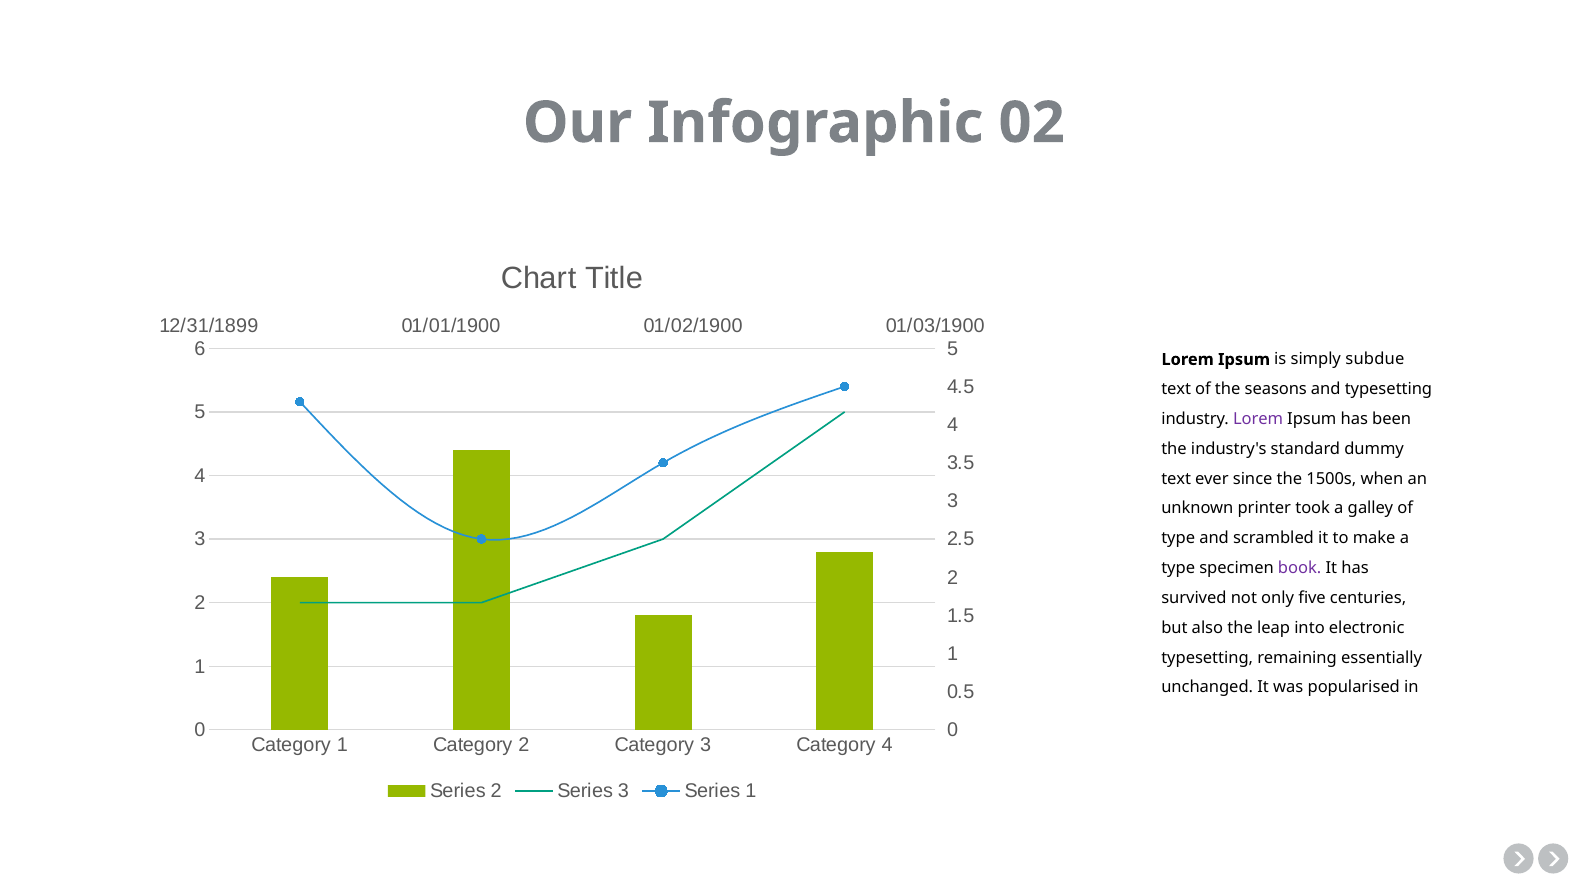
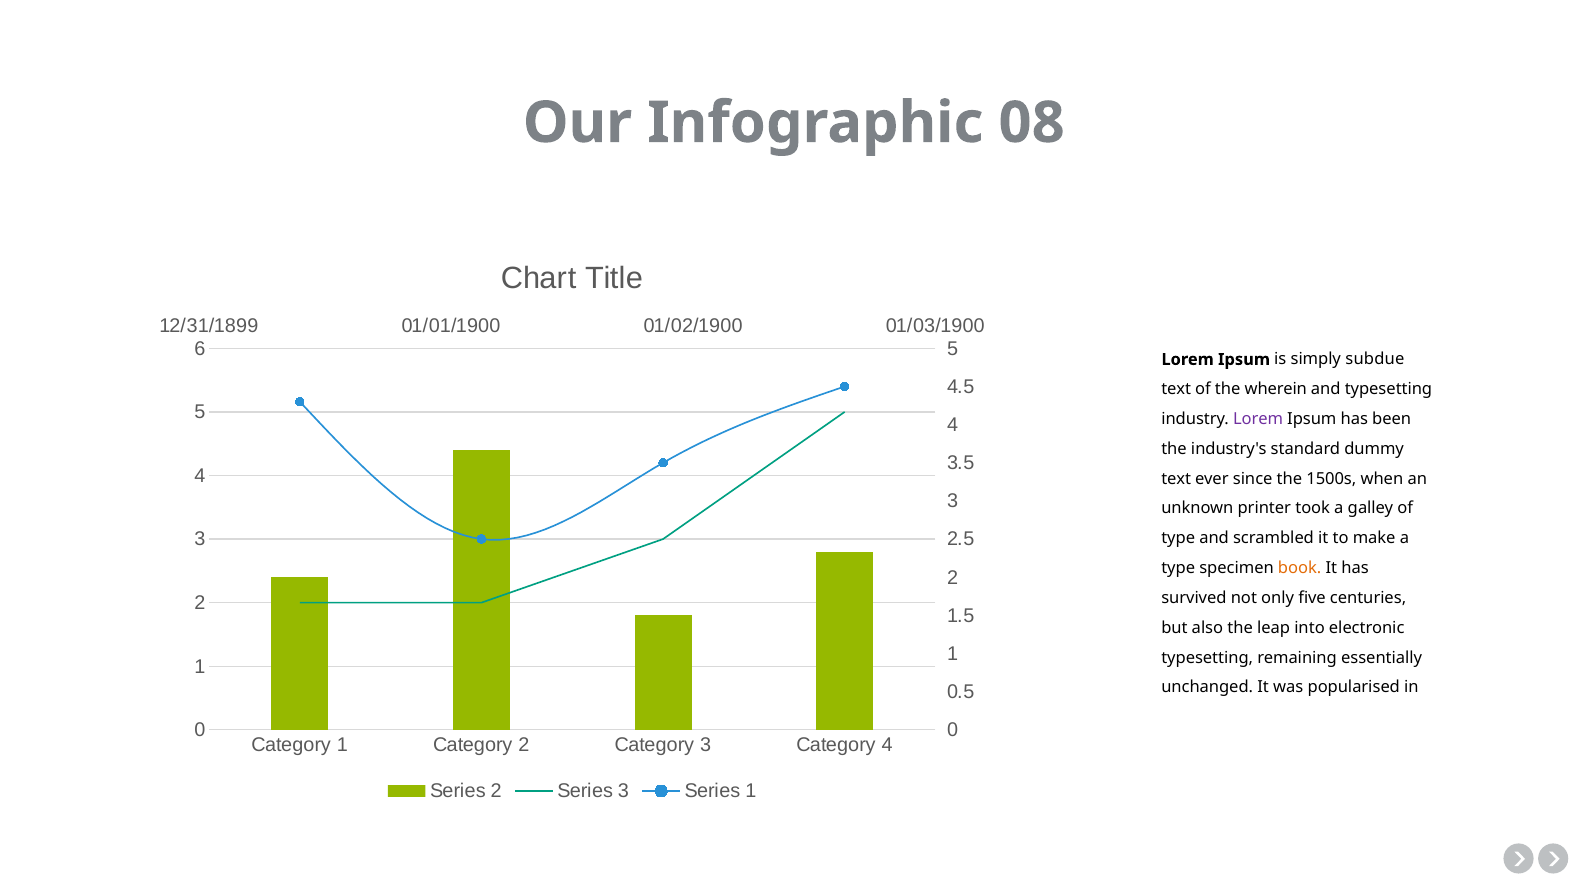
02: 02 -> 08
seasons: seasons -> wherein
book colour: purple -> orange
